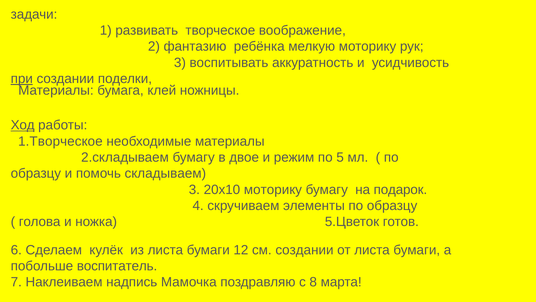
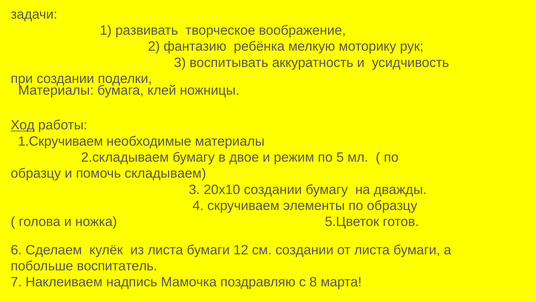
при underline: present -> none
1.Творческое: 1.Творческое -> 1.Скручиваем
20х10 моторику: моторику -> создании
подарок: подарок -> дважды
